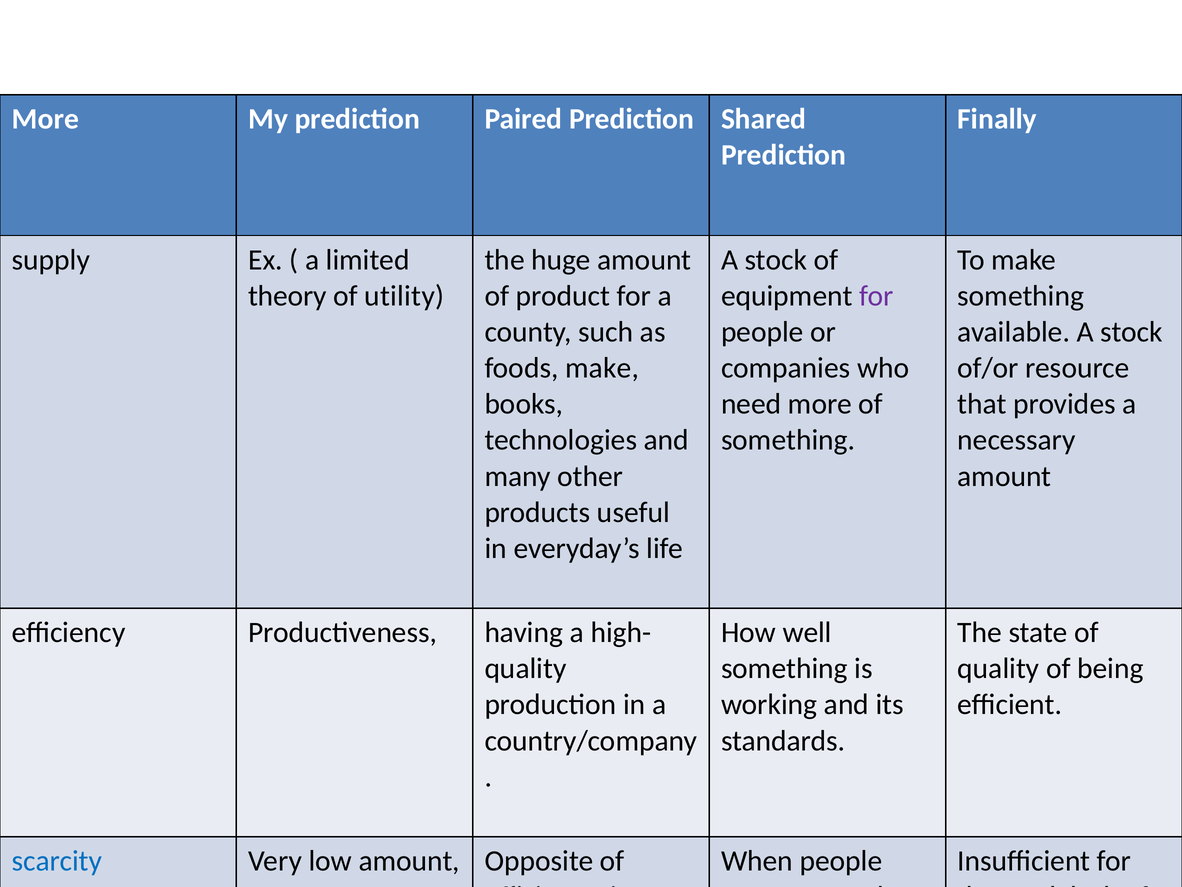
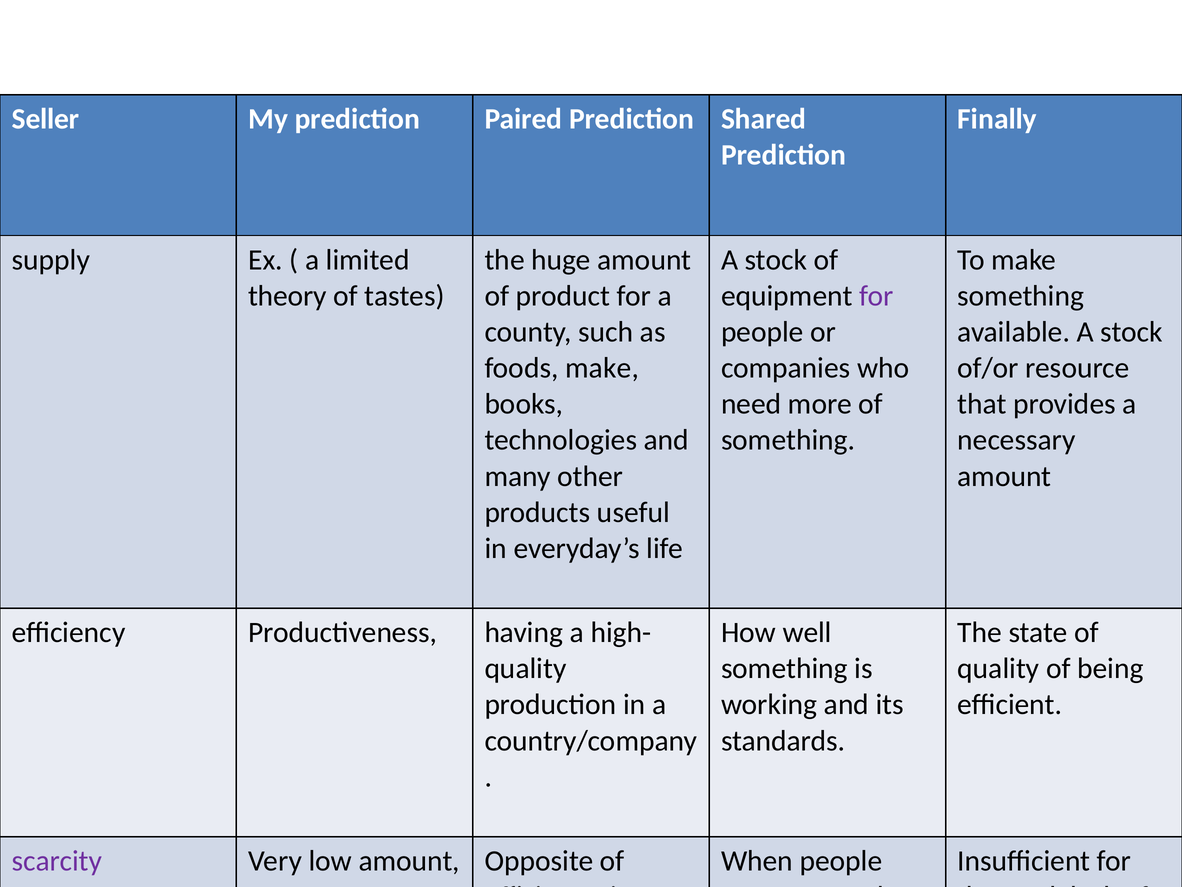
More at (45, 119): More -> Seller
utility: utility -> tastes
scarcity colour: blue -> purple
